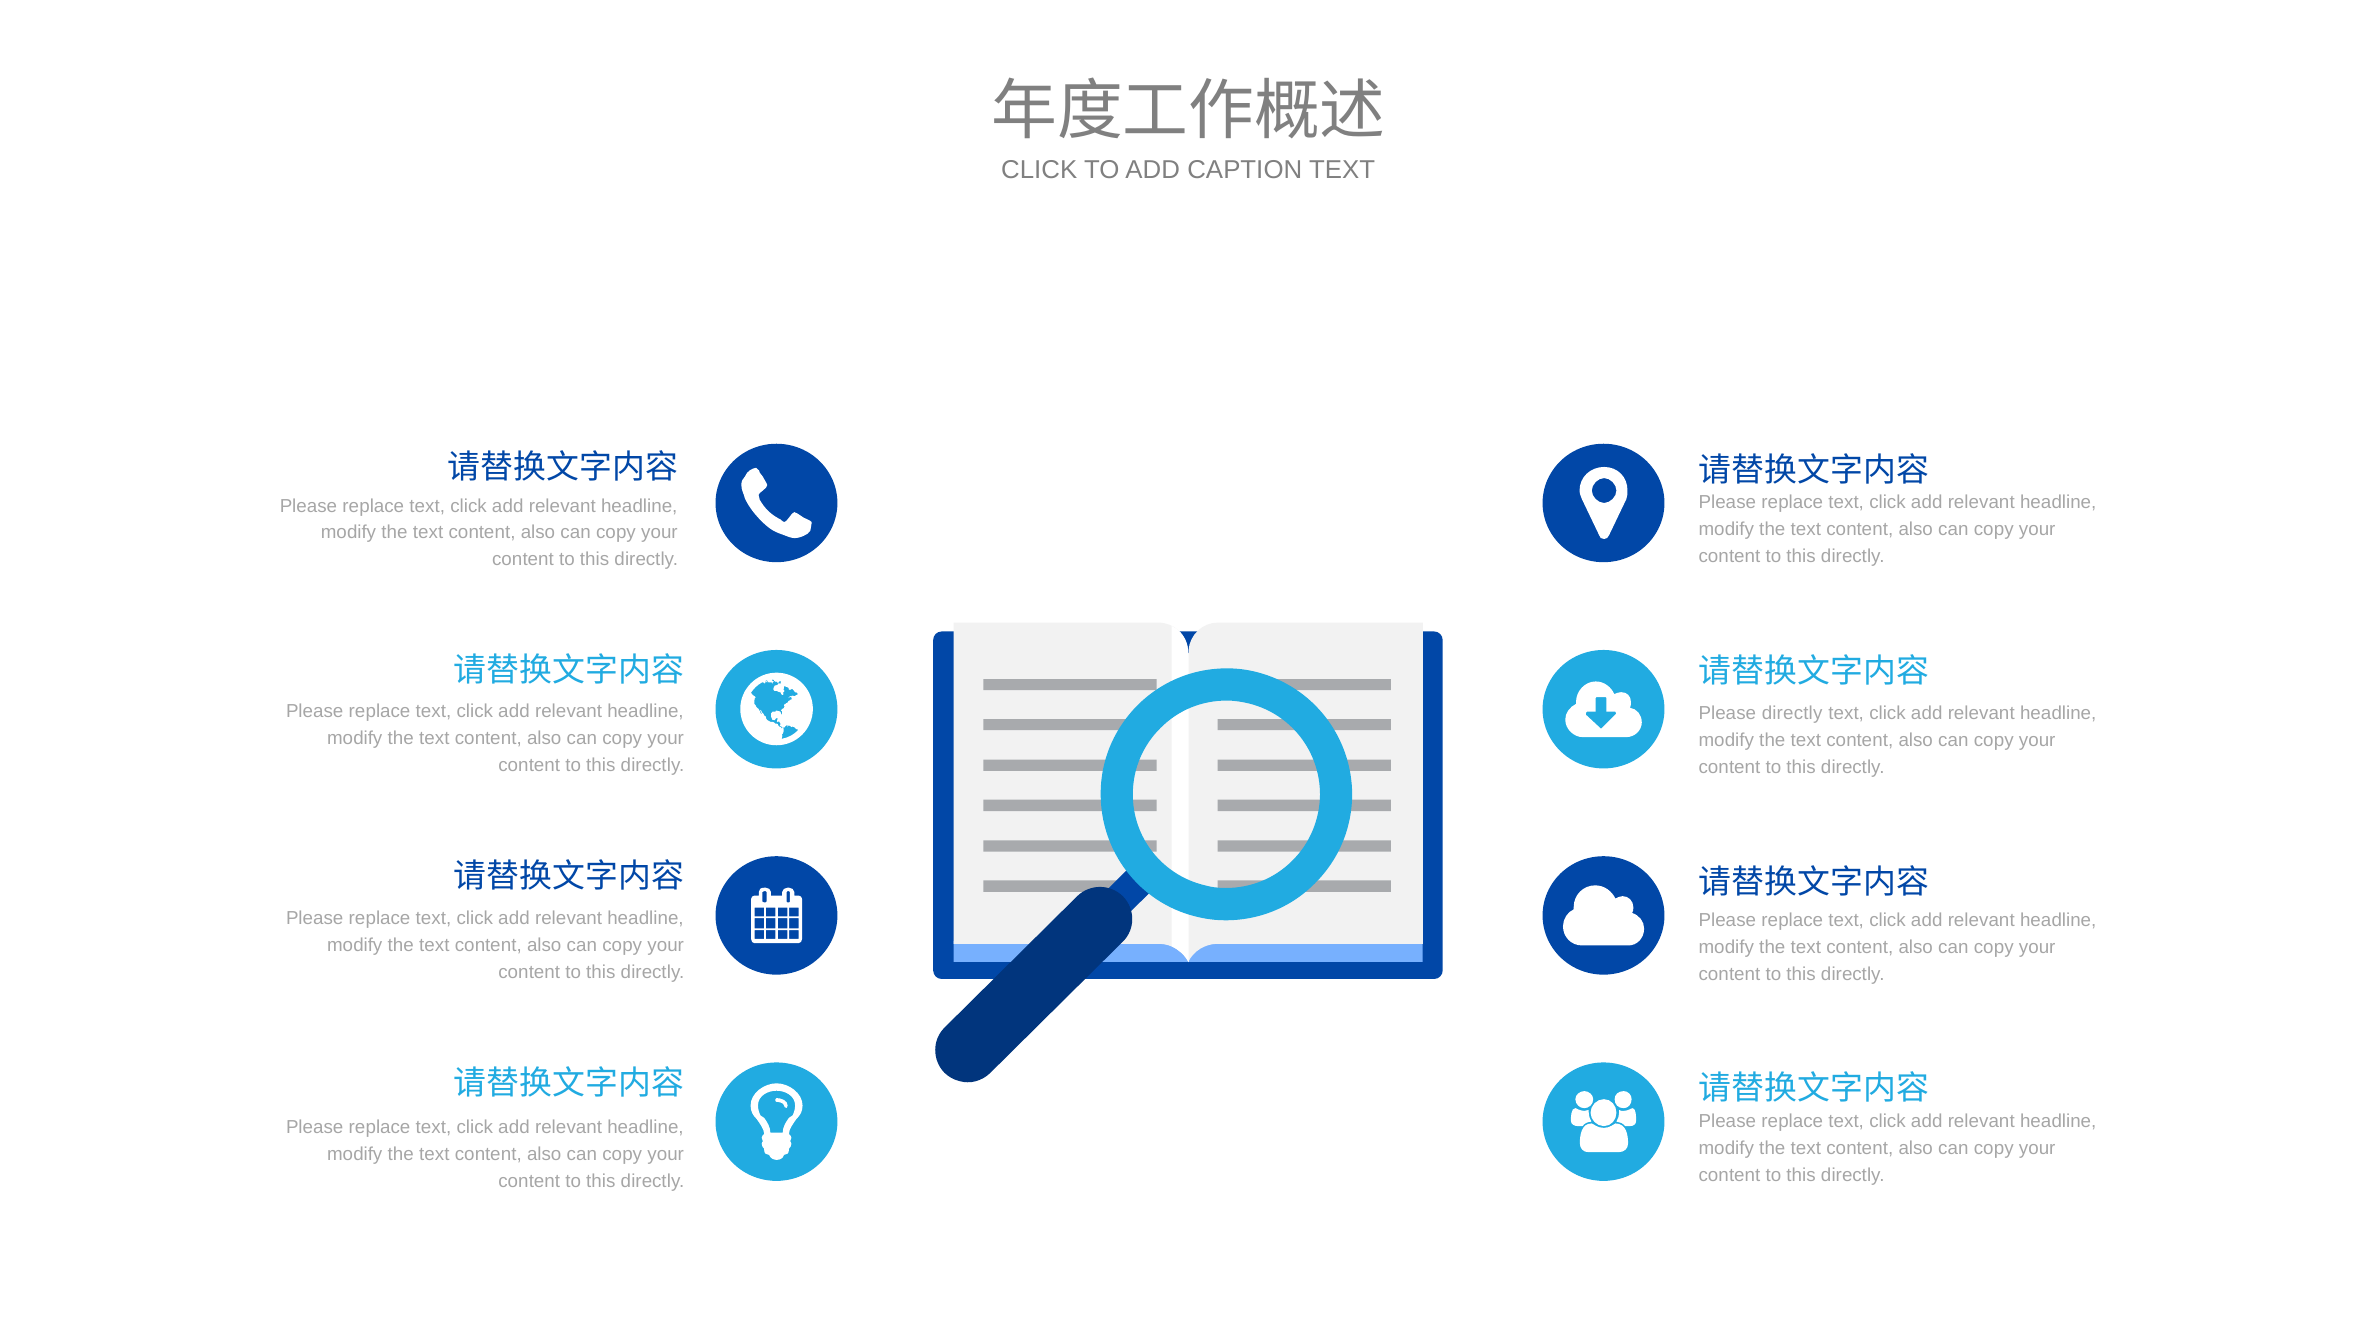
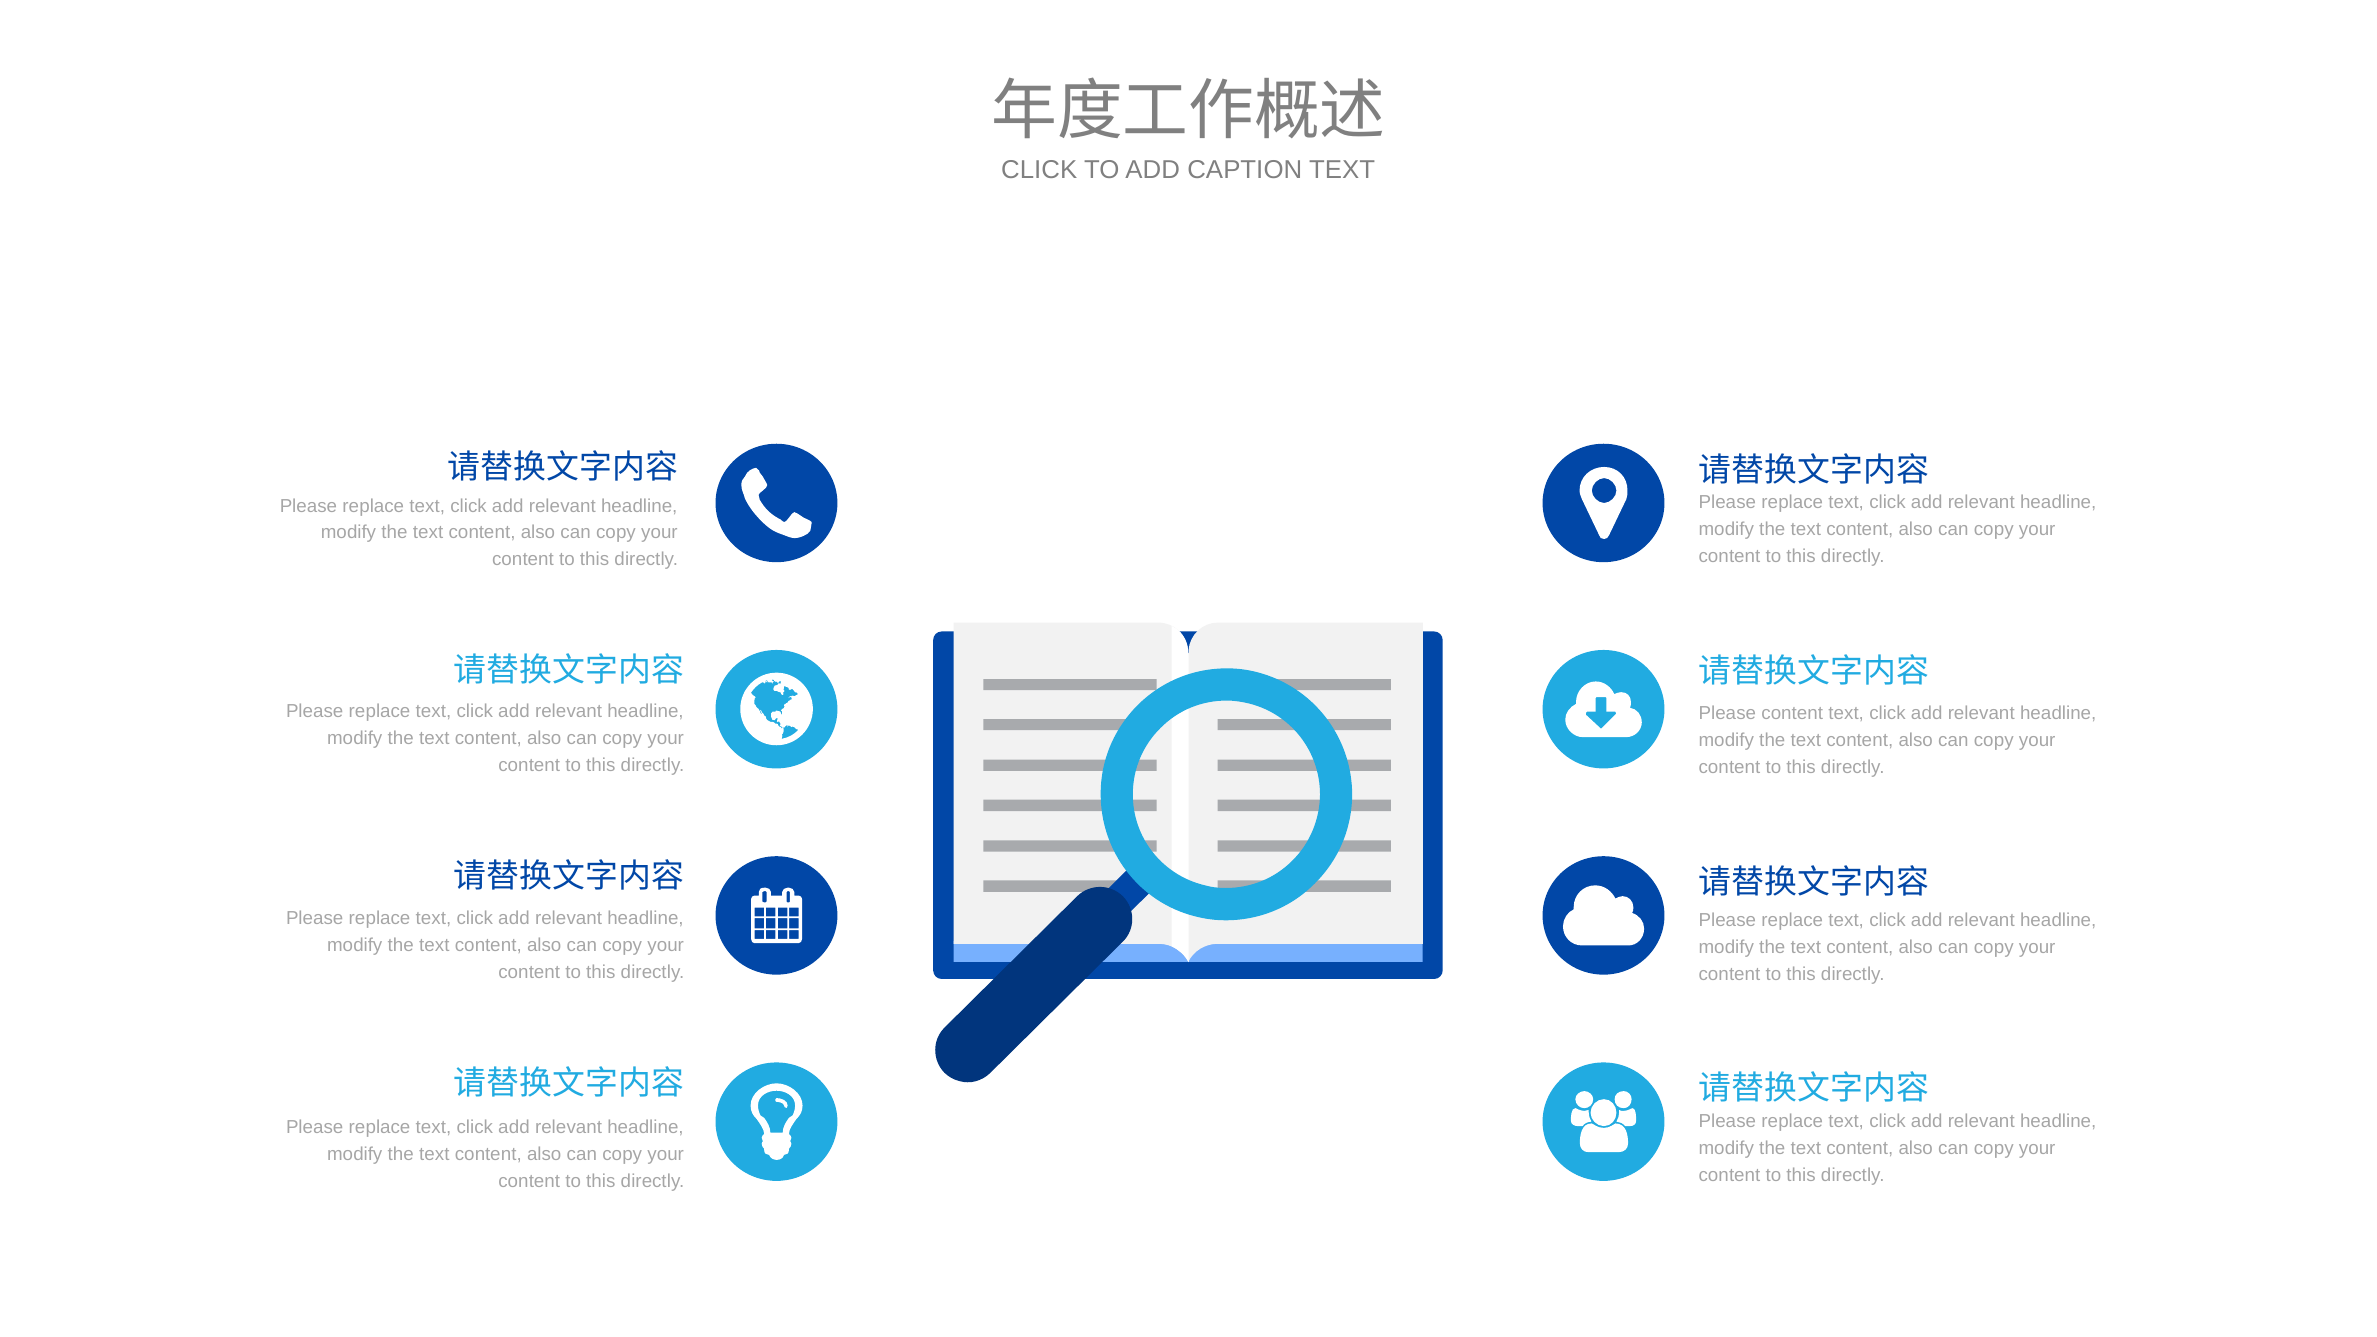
Please directly: directly -> content
